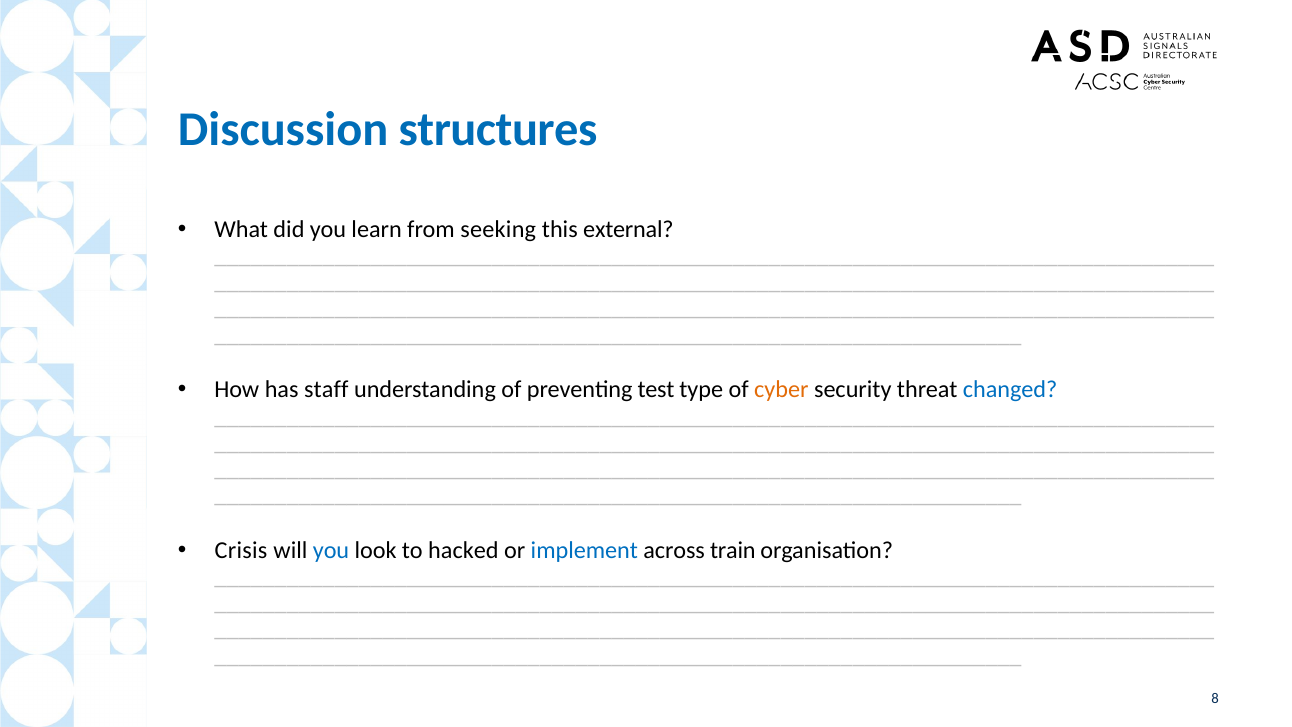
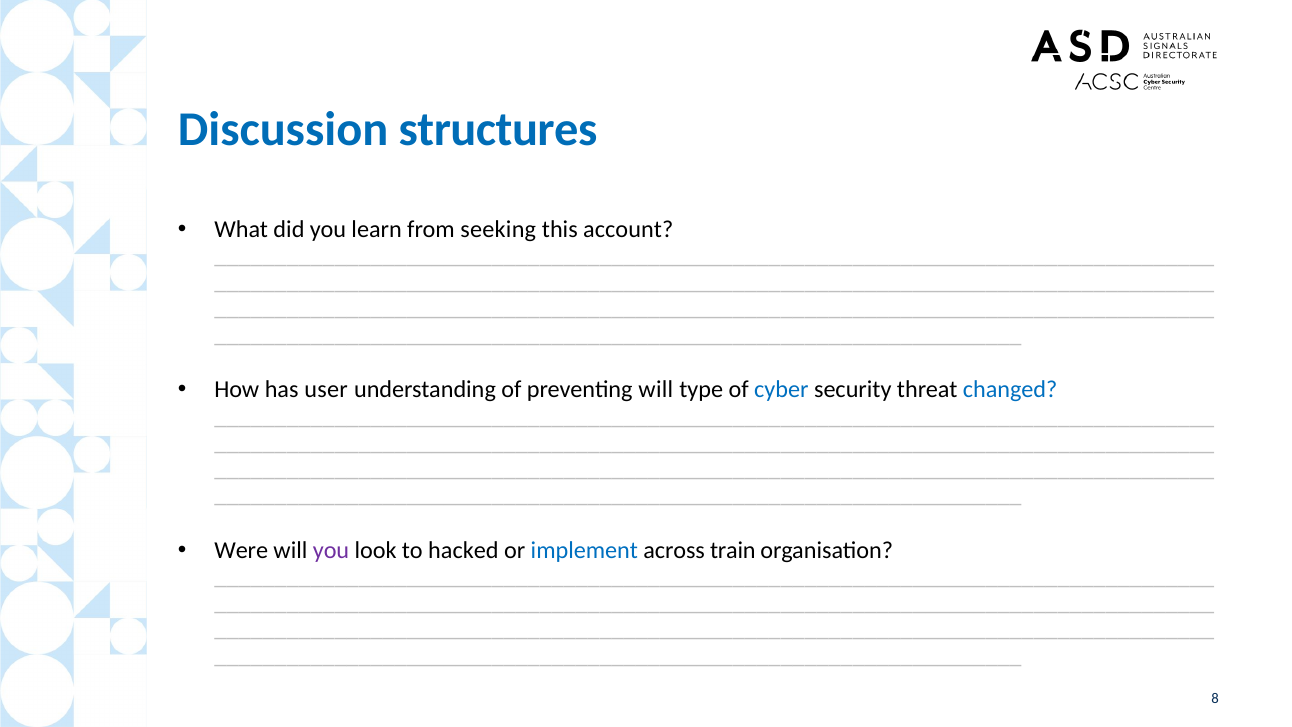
external: external -> account
staff: staff -> user
preventing test: test -> will
cyber colour: orange -> blue
Crisis: Crisis -> Were
you at (331, 550) colour: blue -> purple
